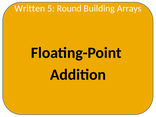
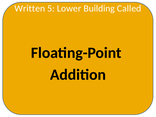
Round: Round -> Lower
Arrays: Arrays -> Called
